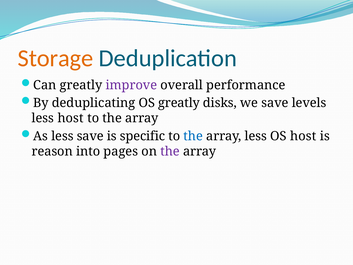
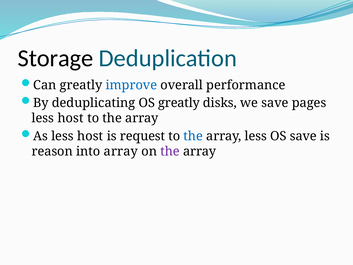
Storage colour: orange -> black
improve colour: purple -> blue
levels: levels -> pages
As less save: save -> host
specific: specific -> request
OS host: host -> save
into pages: pages -> array
